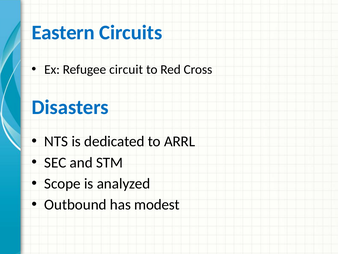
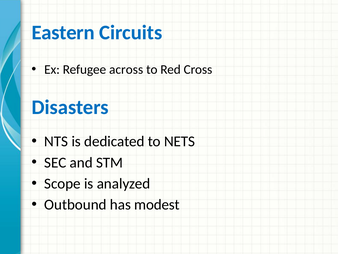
circuit: circuit -> across
ARRL: ARRL -> NETS
